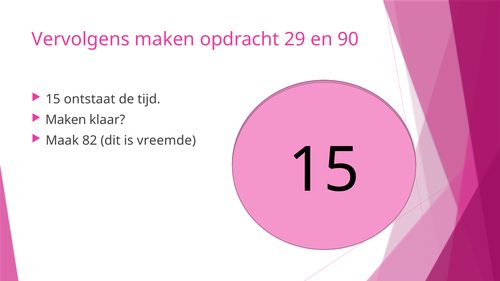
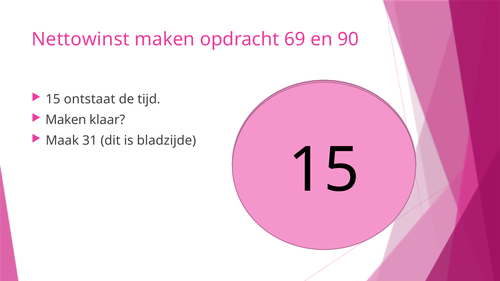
Vervolgens: Vervolgens -> Nettowinst
29: 29 -> 69
82: 82 -> 31
vreemde: vreemde -> bladzijde
